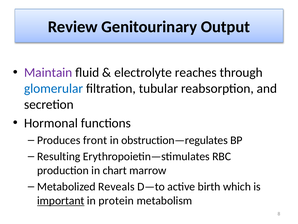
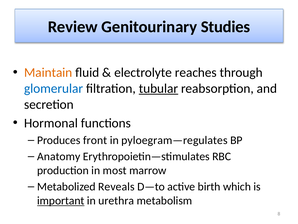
Output: Output -> Studies
Maintain colour: purple -> orange
tubular underline: none -> present
obstruction—regulates: obstruction—regulates -> pyloegram—regulates
Resulting: Resulting -> Anatomy
chart: chart -> most
protein: protein -> urethra
